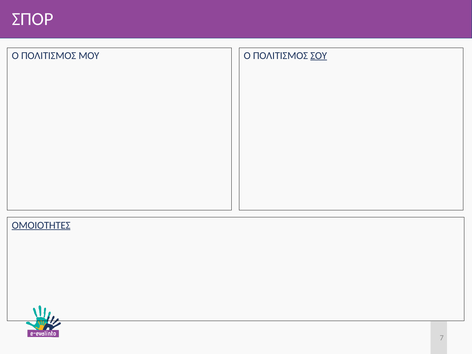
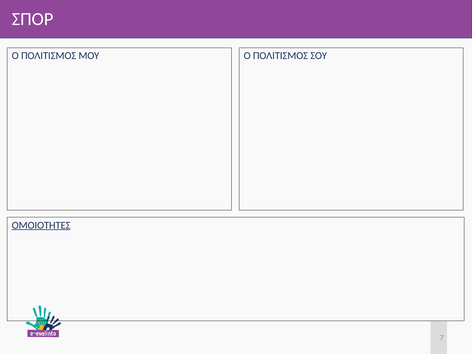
ΣΟΥ underline: present -> none
